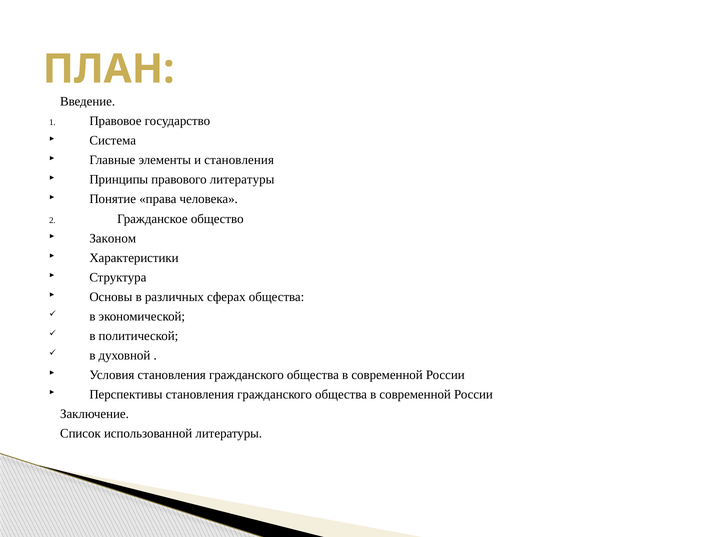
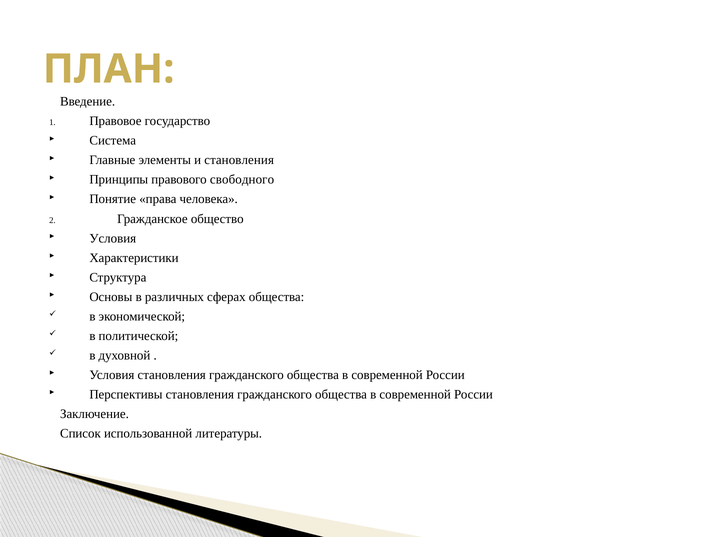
правового литературы: литературы -> свободного
Законом at (113, 238): Законом -> Условия
